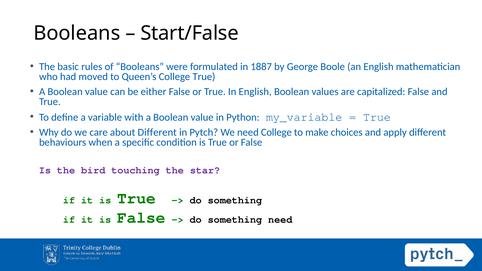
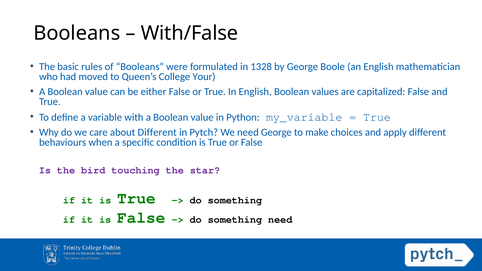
Start/False: Start/False -> With/False
1887: 1887 -> 1328
College True: True -> Your
need College: College -> George
